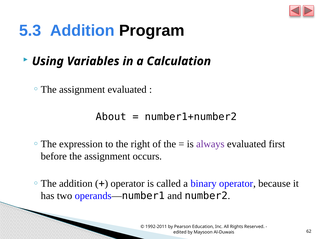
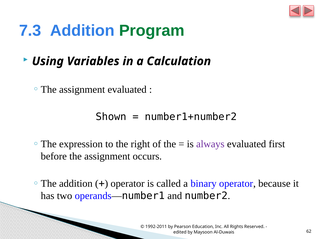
5.3: 5.3 -> 7.3
Program colour: black -> green
About: About -> Shown
